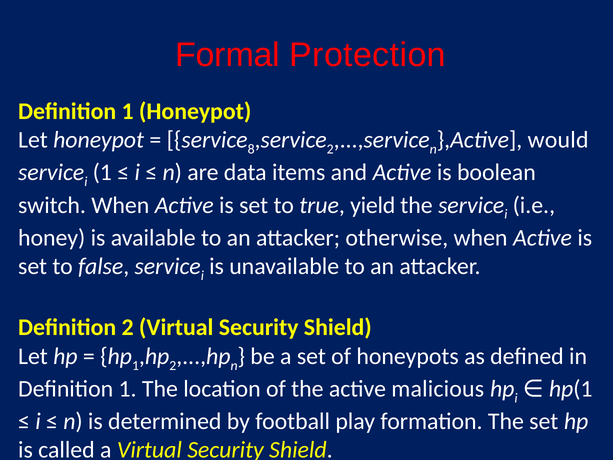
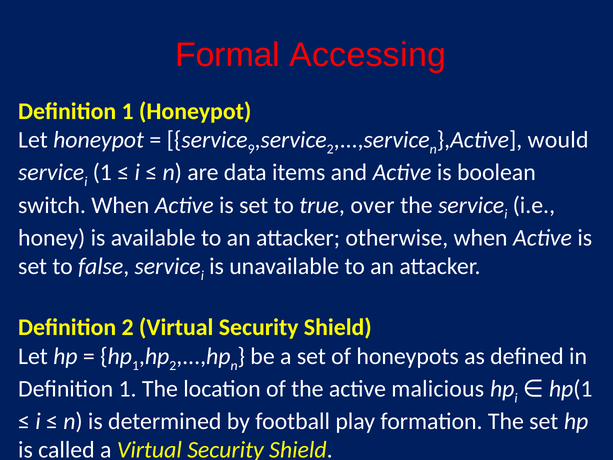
Protection: Protection -> Accessing
8: 8 -> 9
yield: yield -> over
